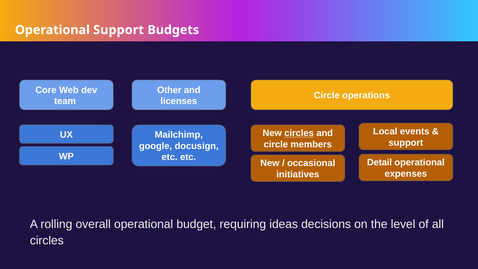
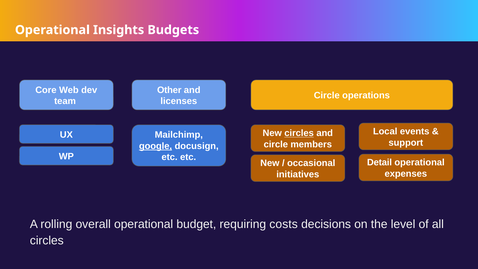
Operational Support: Support -> Insights
google underline: none -> present
ideas: ideas -> costs
